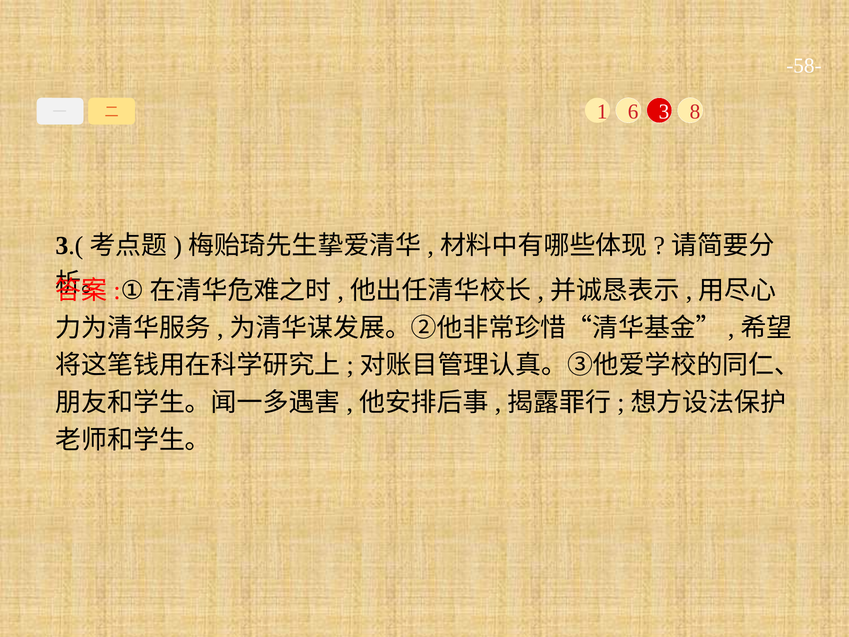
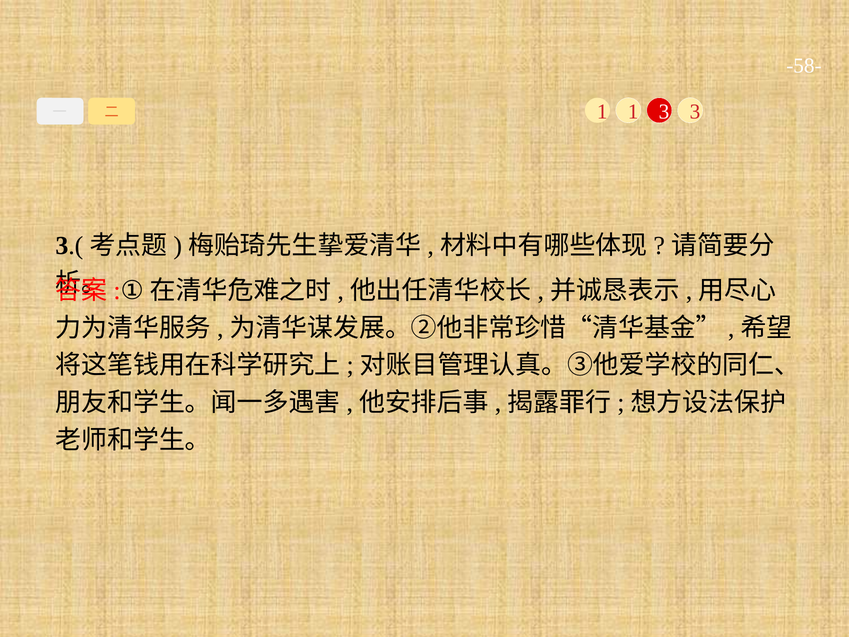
1 6: 6 -> 1
3 8: 8 -> 3
